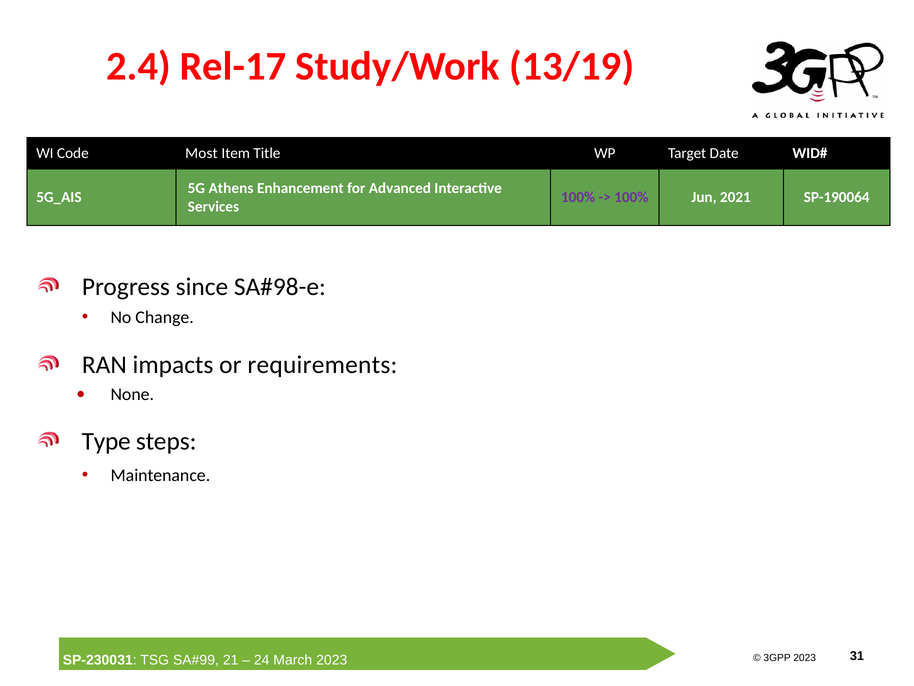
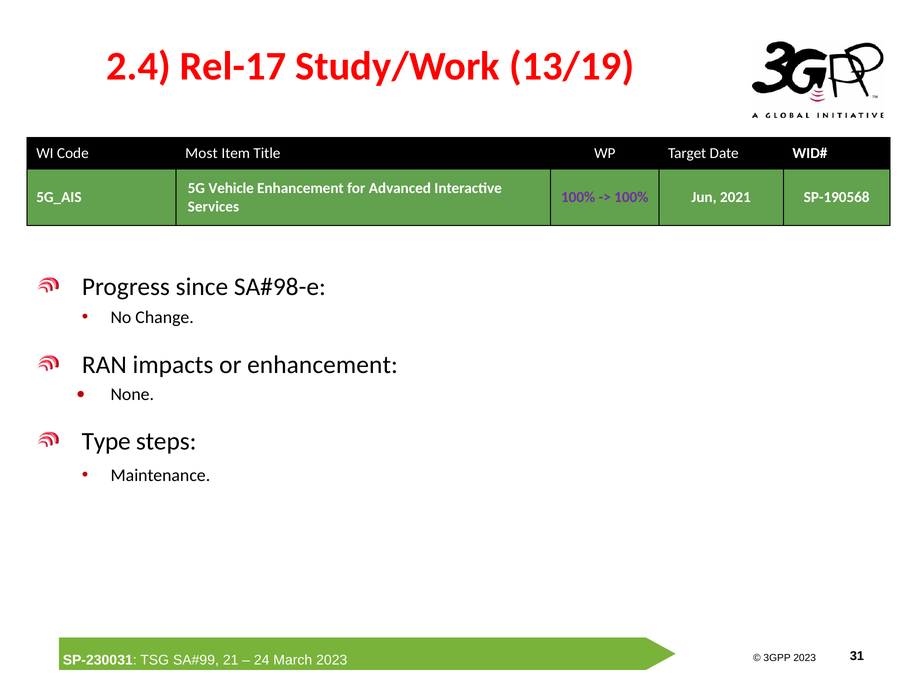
Athens: Athens -> Vehicle
SP-190064: SP-190064 -> SP-190568
or requirements: requirements -> enhancement
